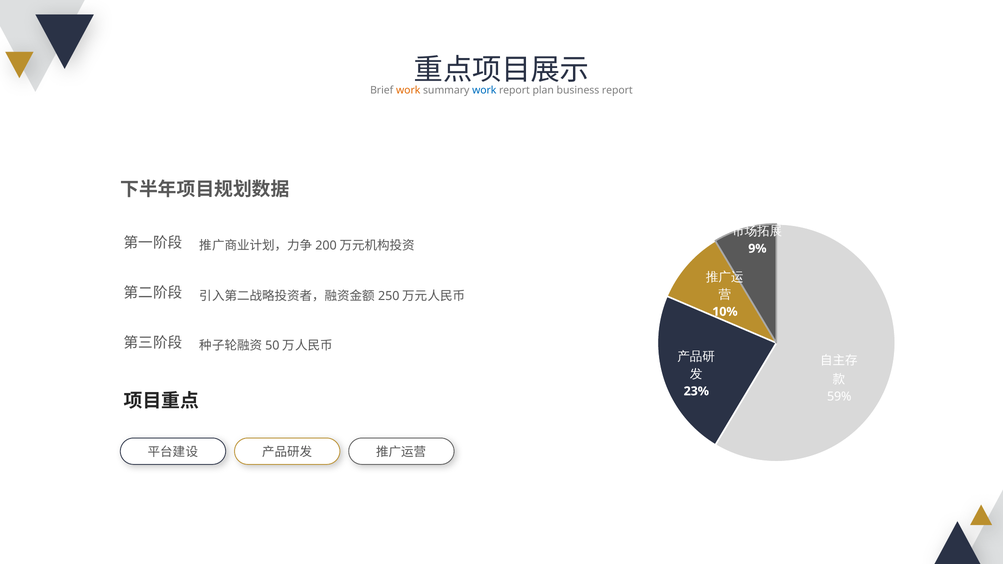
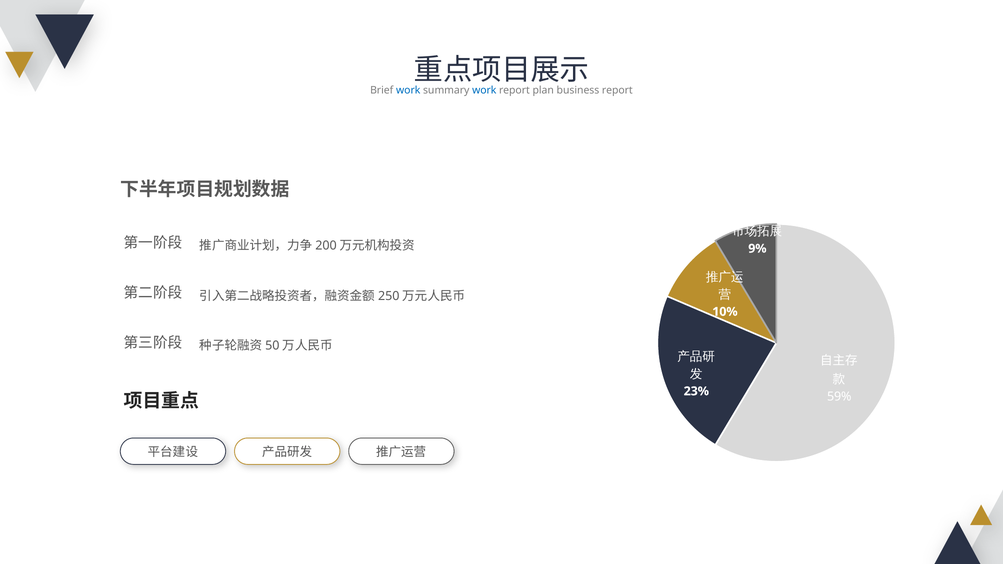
work at (408, 91) colour: orange -> blue
